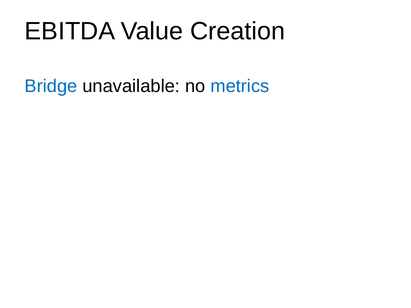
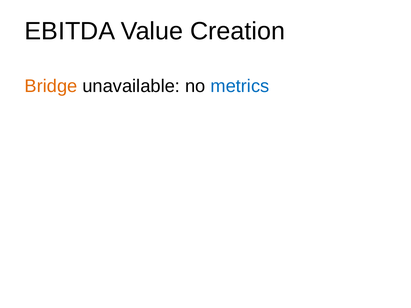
Bridge colour: blue -> orange
